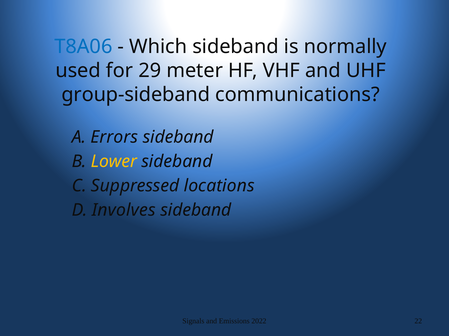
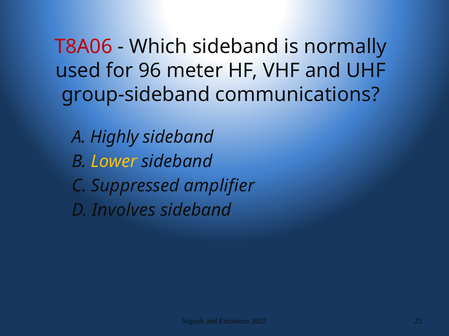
T8A06 colour: blue -> red
29: 29 -> 96
Errors: Errors -> Highly
locations: locations -> amplifier
